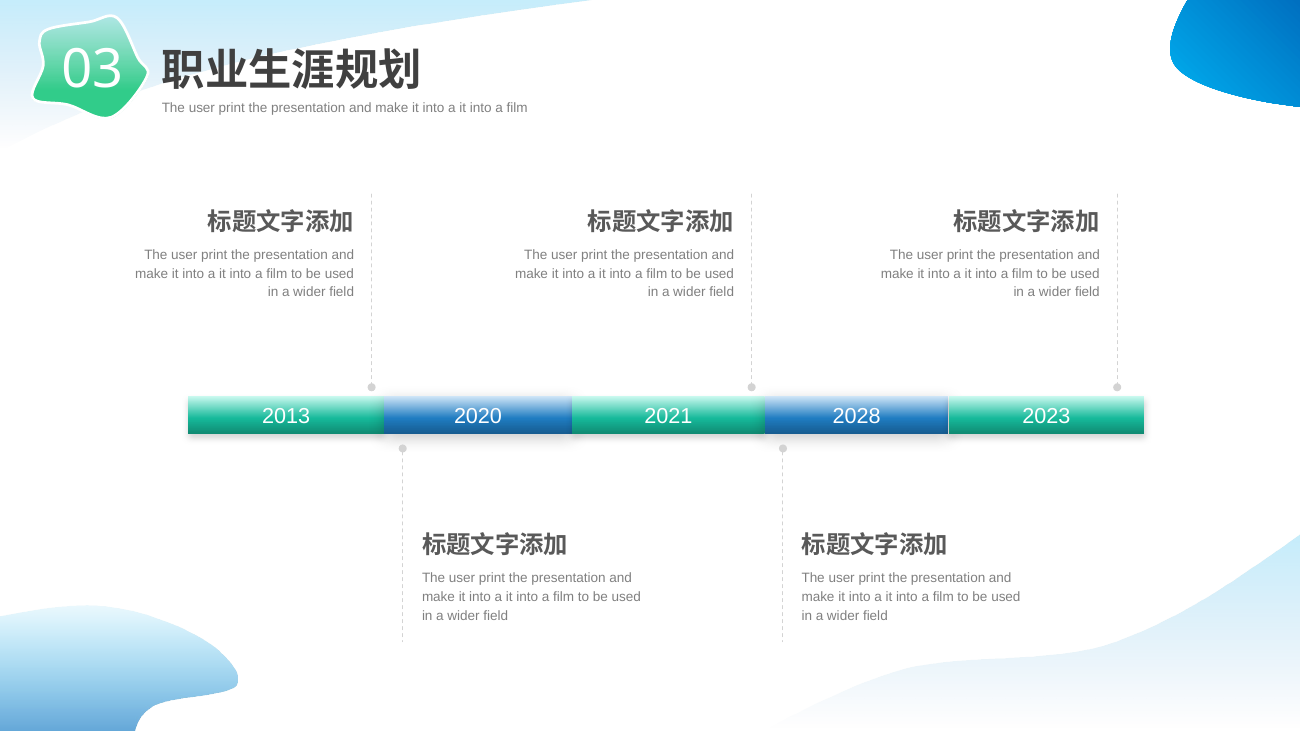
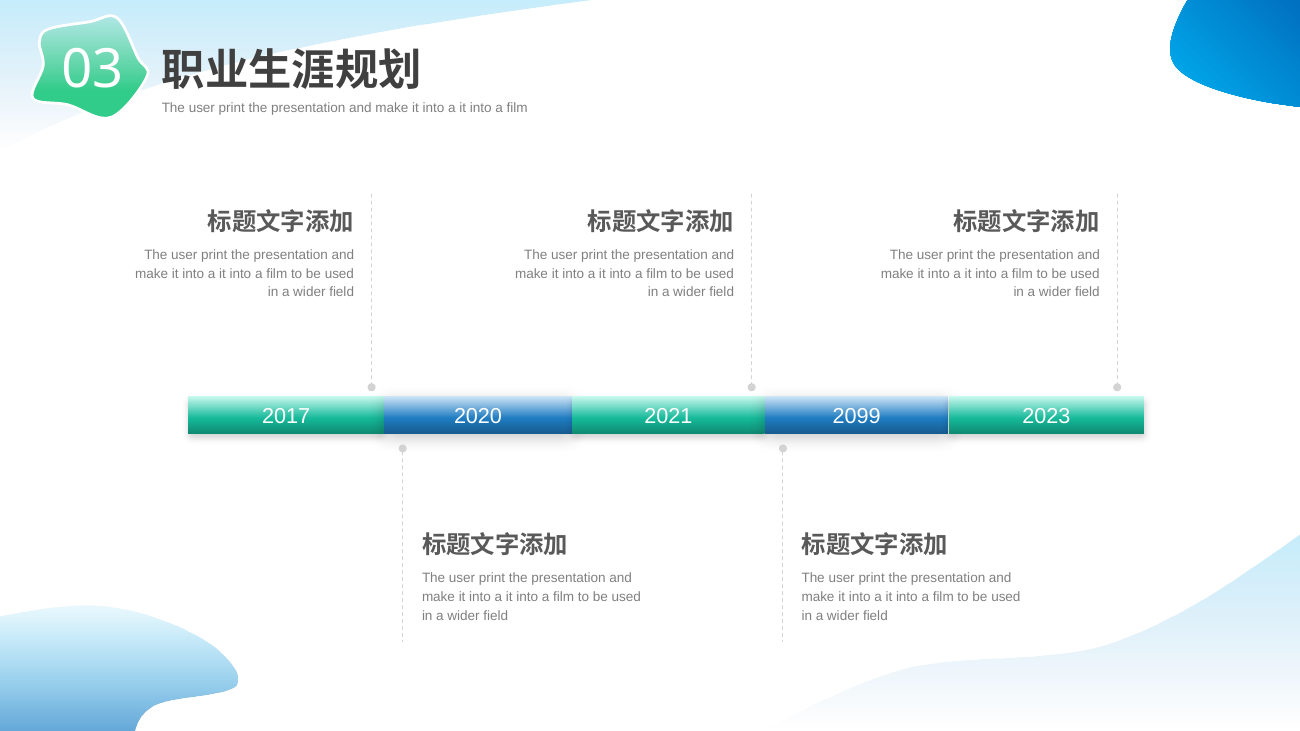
2013: 2013 -> 2017
2028: 2028 -> 2099
